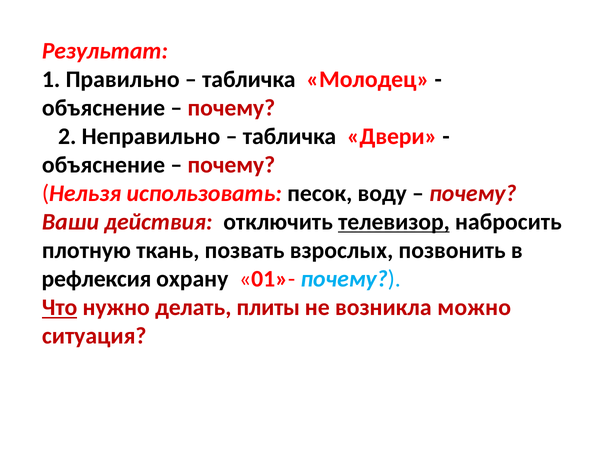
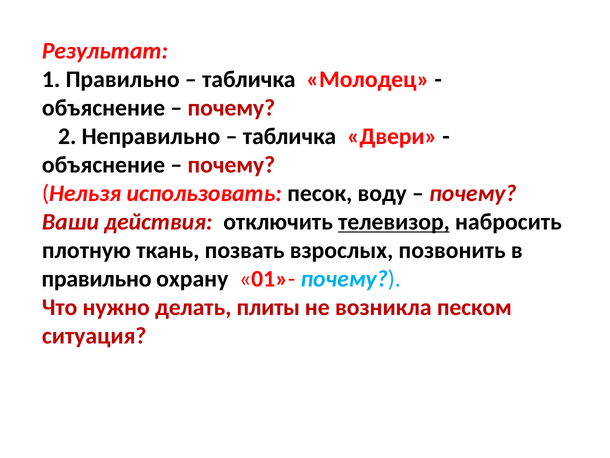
рефлексия at (97, 279): рефлексия -> правильно
Что underline: present -> none
можно: можно -> песком
